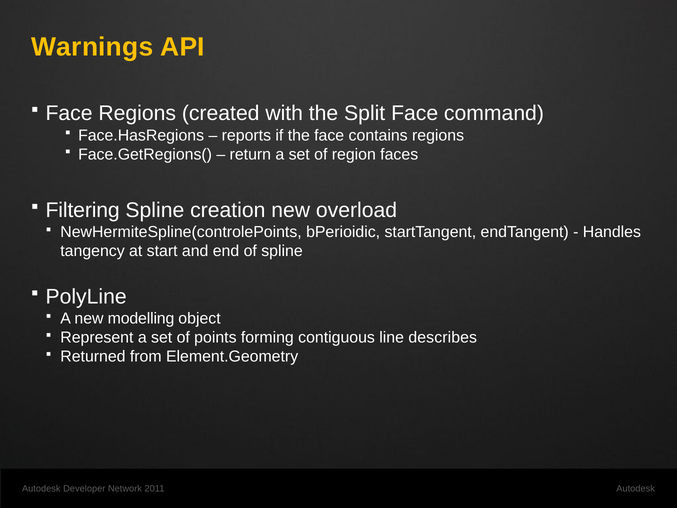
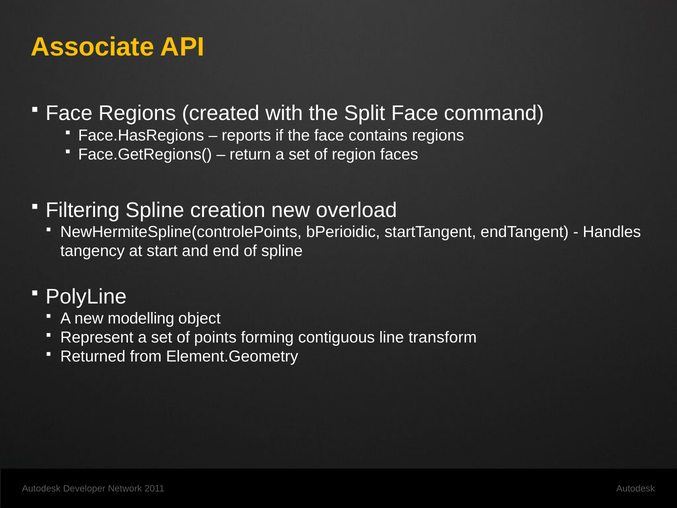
Warnings: Warnings -> Associate
describes: describes -> transform
